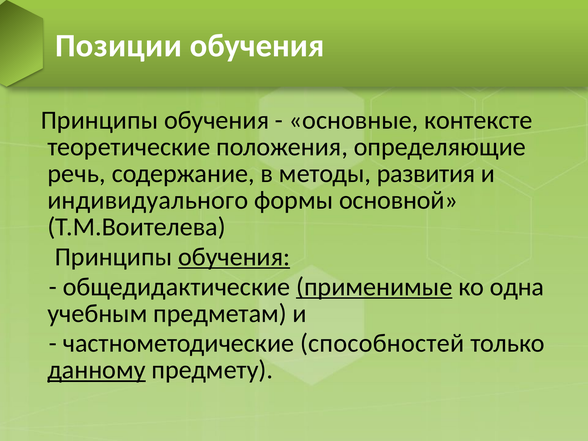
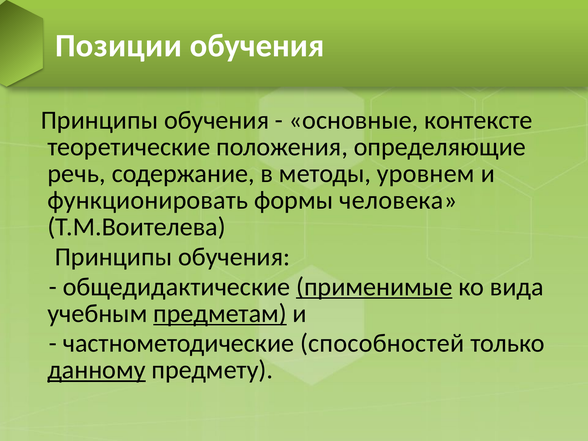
развития: развития -> уровнем
индивидуального: индивидуального -> функционировать
основной: основной -> человека
обучения at (234, 257) underline: present -> none
одна: одна -> вида
предметам underline: none -> present
